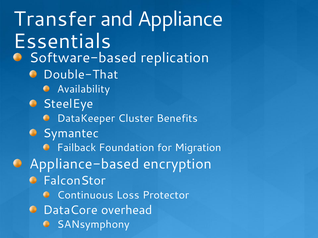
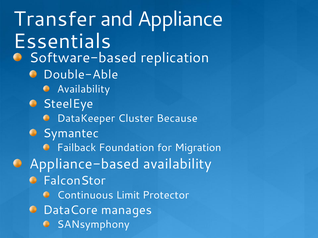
Double-That: Double-That -> Double-Able
Benefits: Benefits -> Because
Appliance-based encryption: encryption -> availability
Loss: Loss -> Limit
overhead: overhead -> manages
